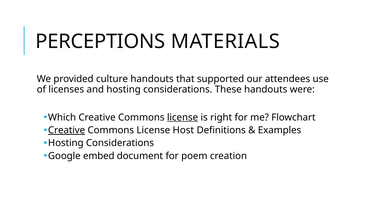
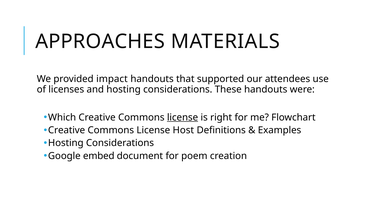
PERCEPTIONS: PERCEPTIONS -> APPROACHES
culture: culture -> impact
Creative at (67, 130) underline: present -> none
